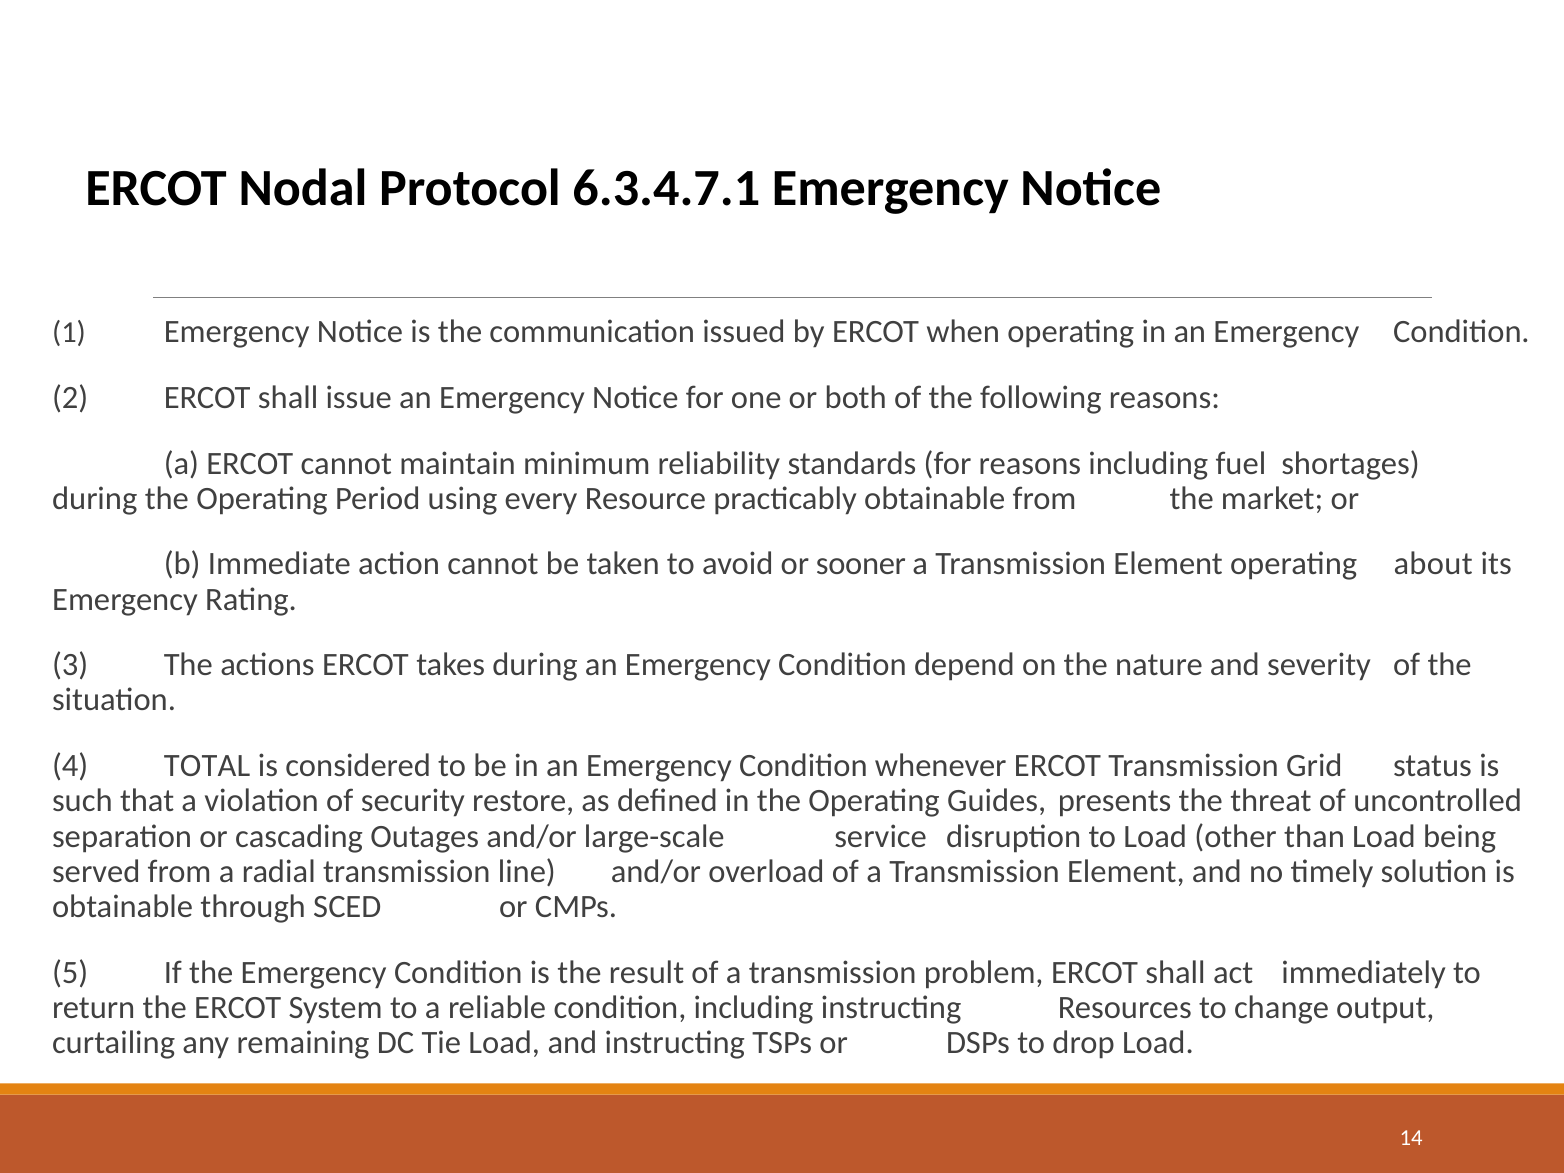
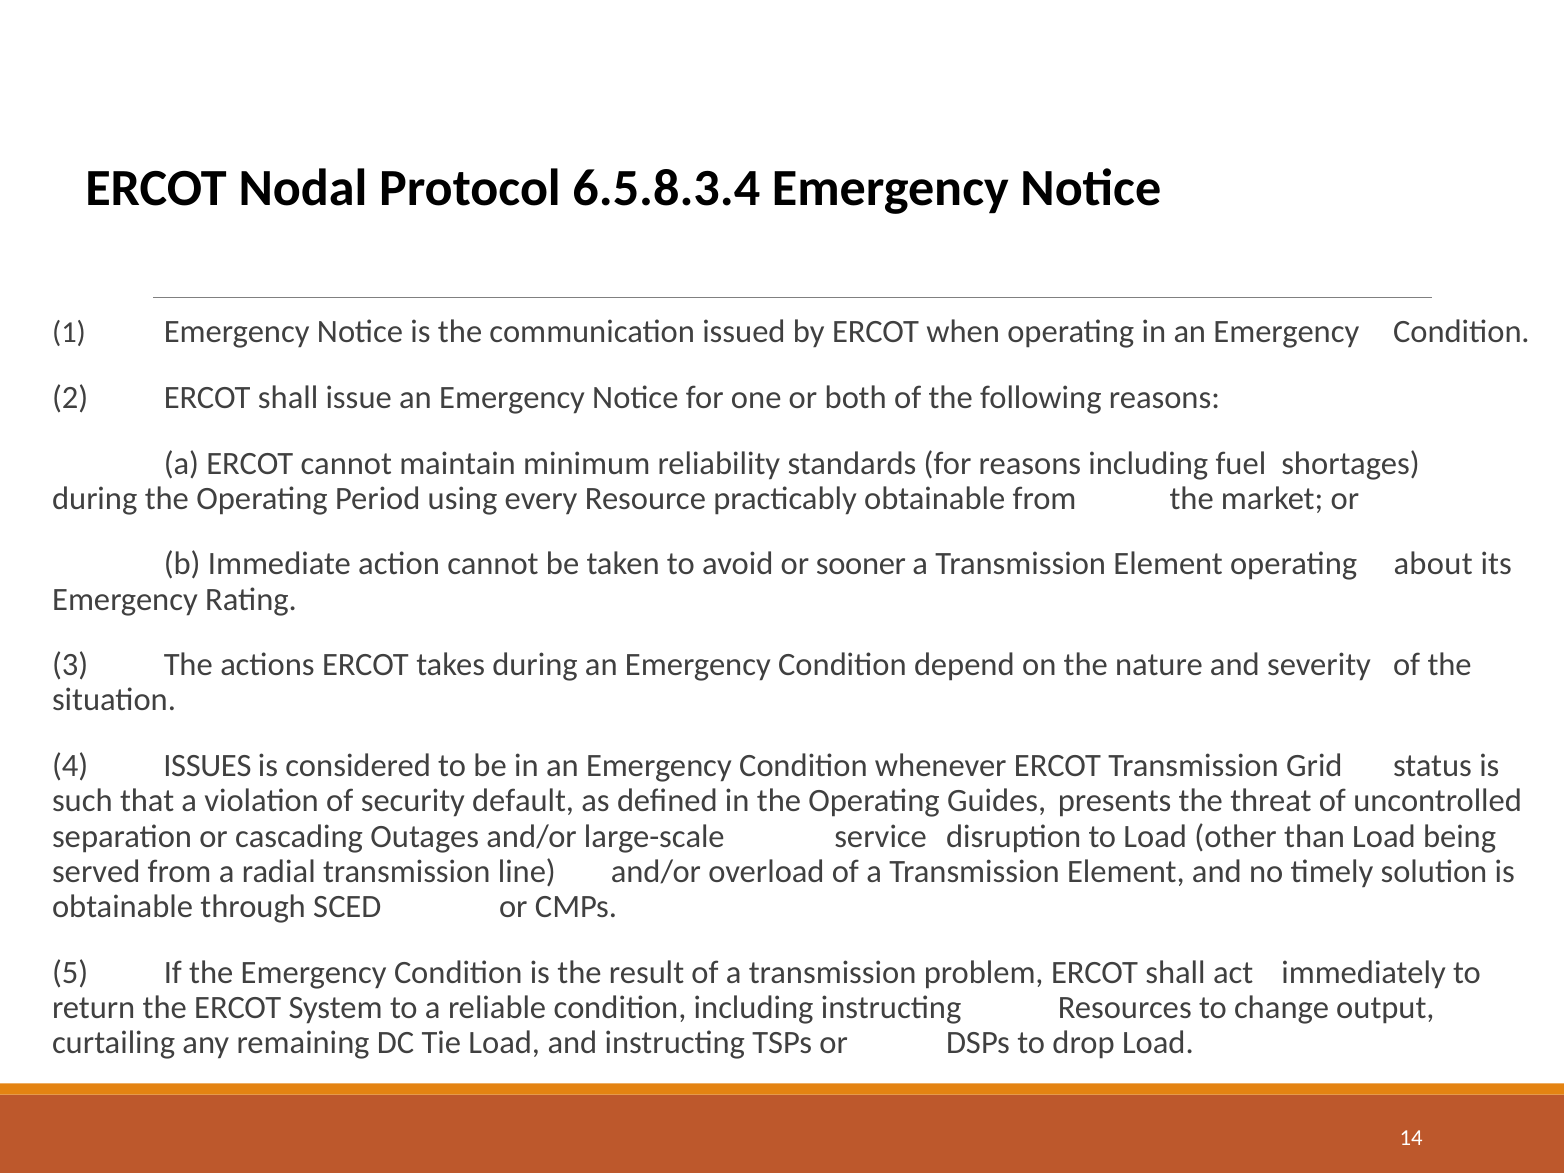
6.3.4.7.1: 6.3.4.7.1 -> 6.5.8.3.4
TOTAL: TOTAL -> ISSUES
restore: restore -> default
